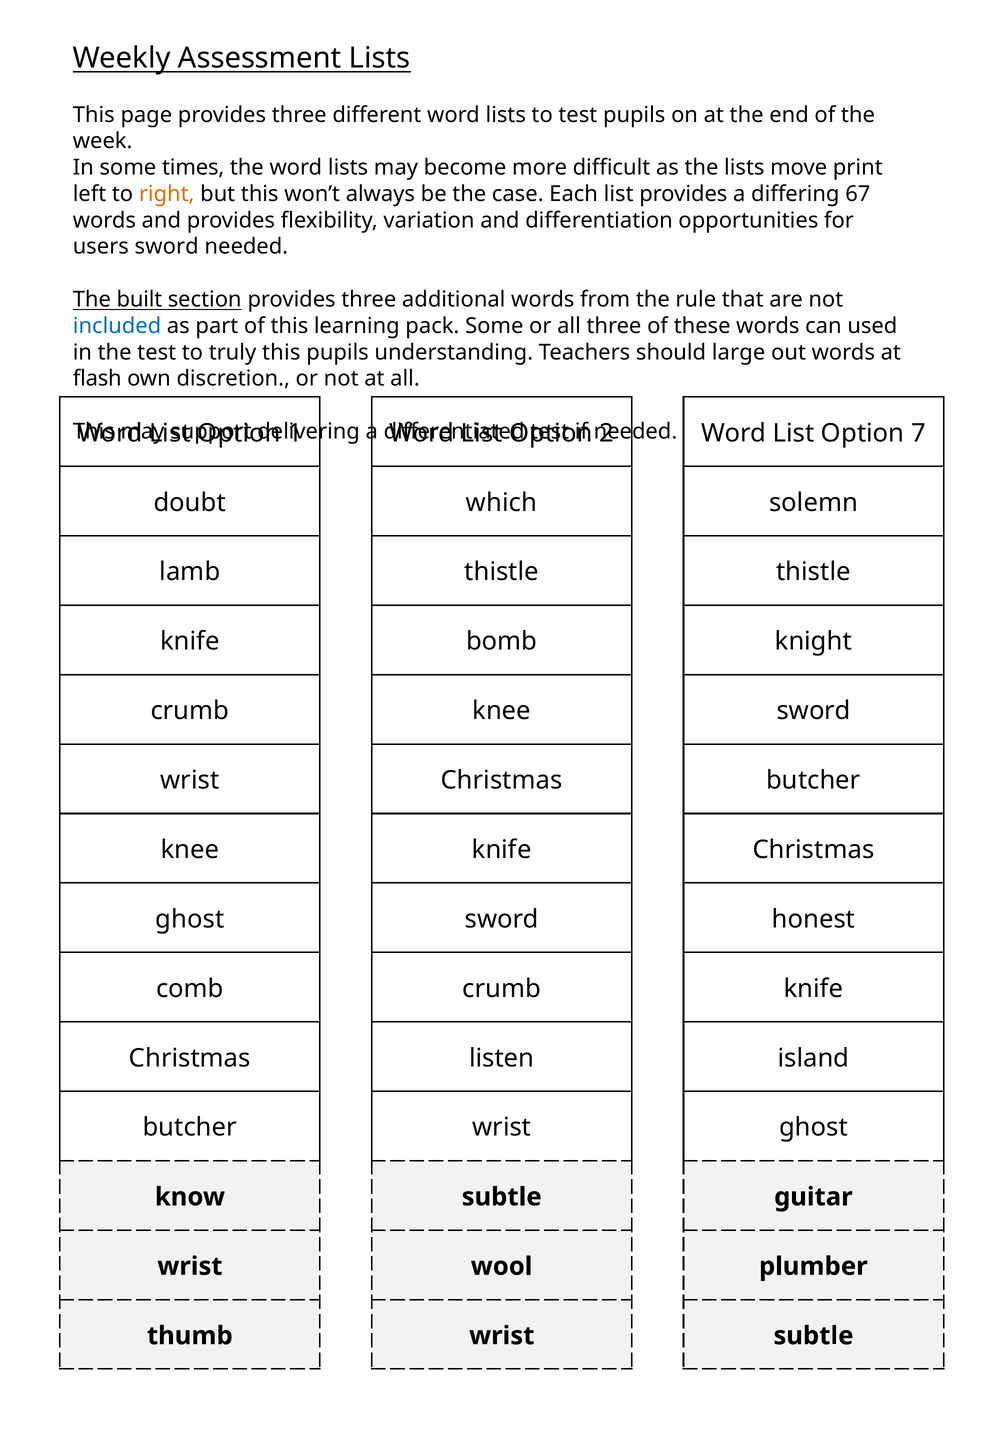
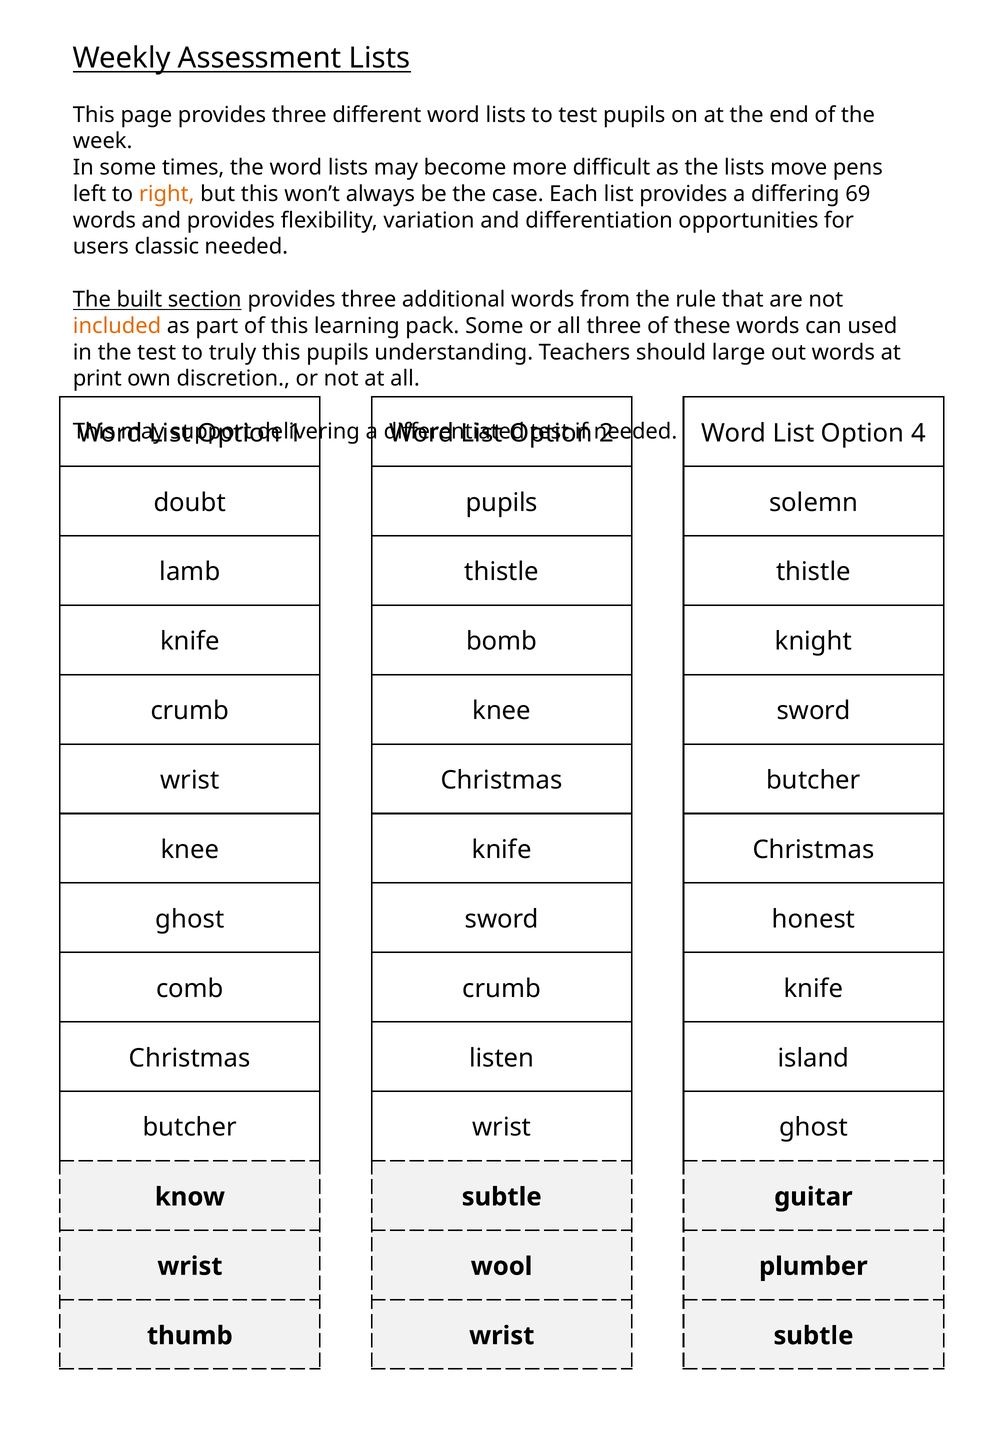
print: print -> pens
67: 67 -> 69
users sword: sword -> classic
included colour: blue -> orange
flash: flash -> print
7: 7 -> 4
which at (502, 503): which -> pupils
